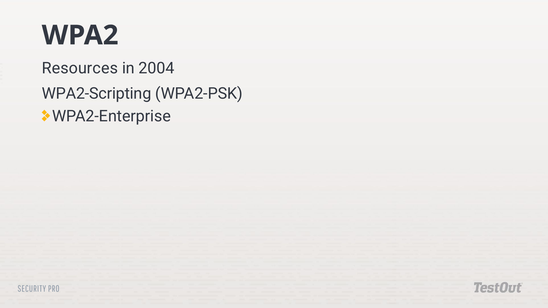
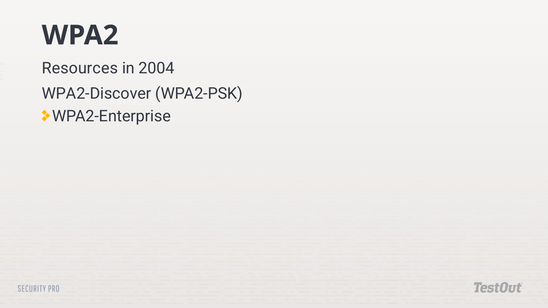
WPA2-Scripting: WPA2-Scripting -> WPA2-Discover
